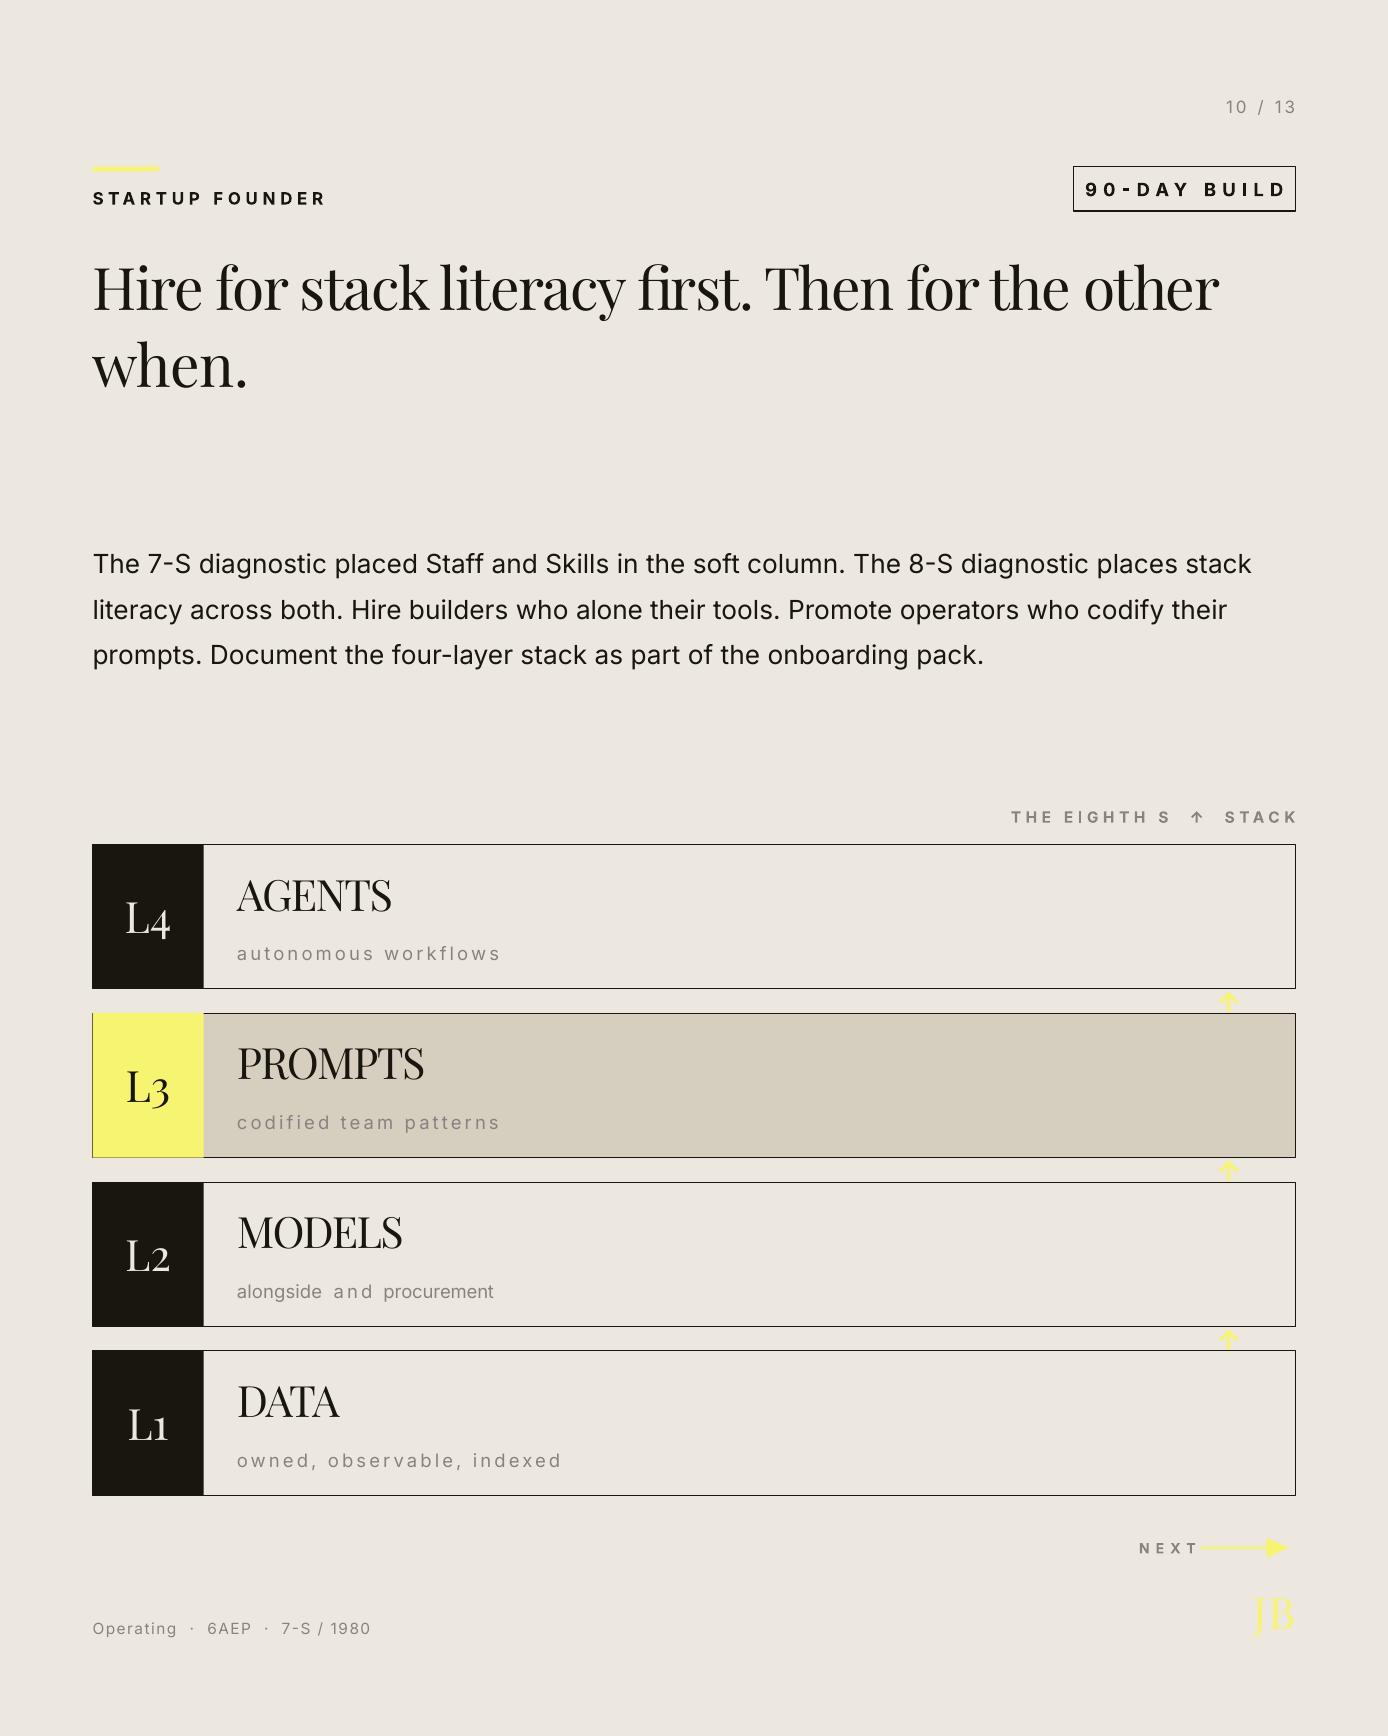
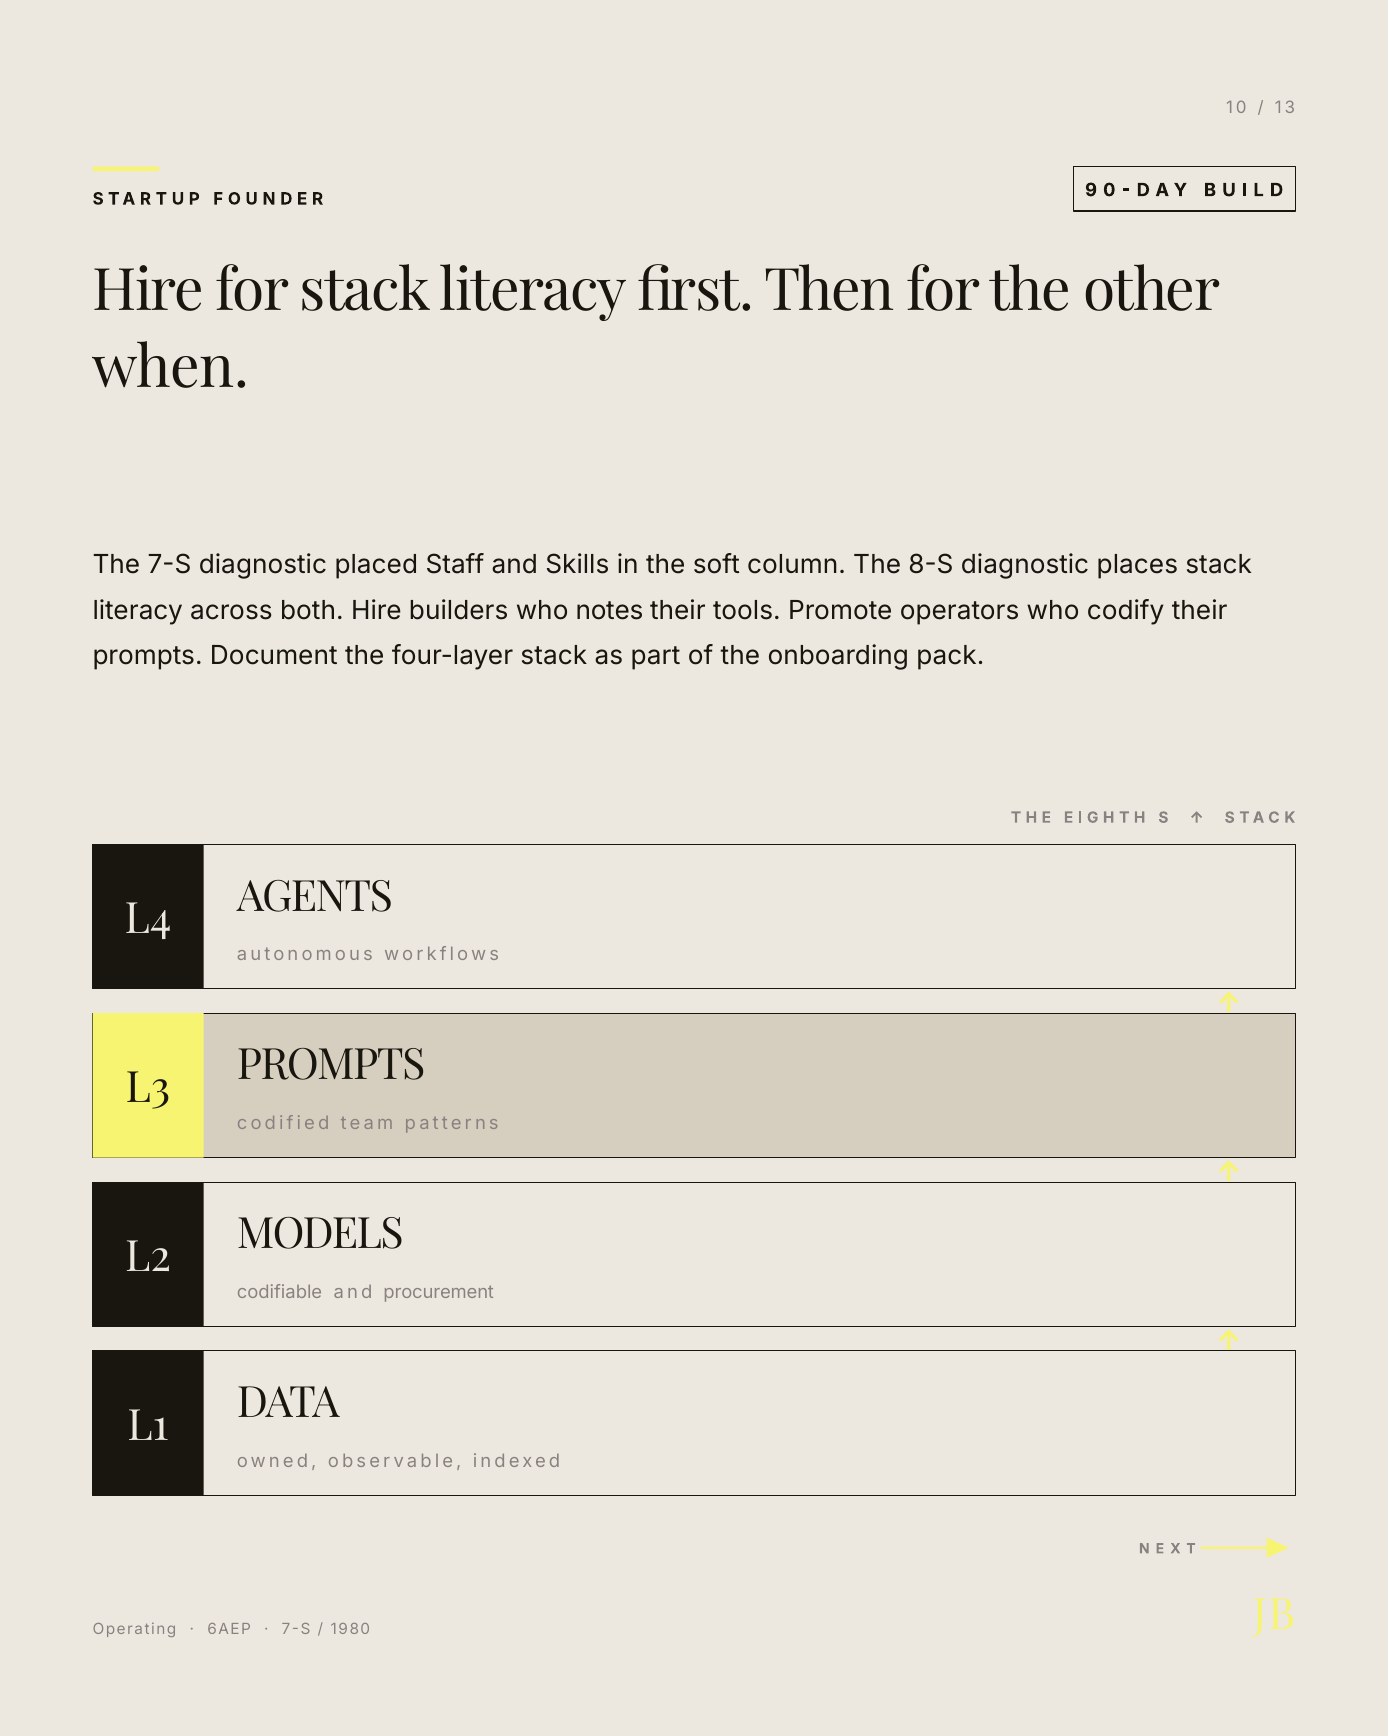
alone: alone -> notes
alongside: alongside -> codifiable
